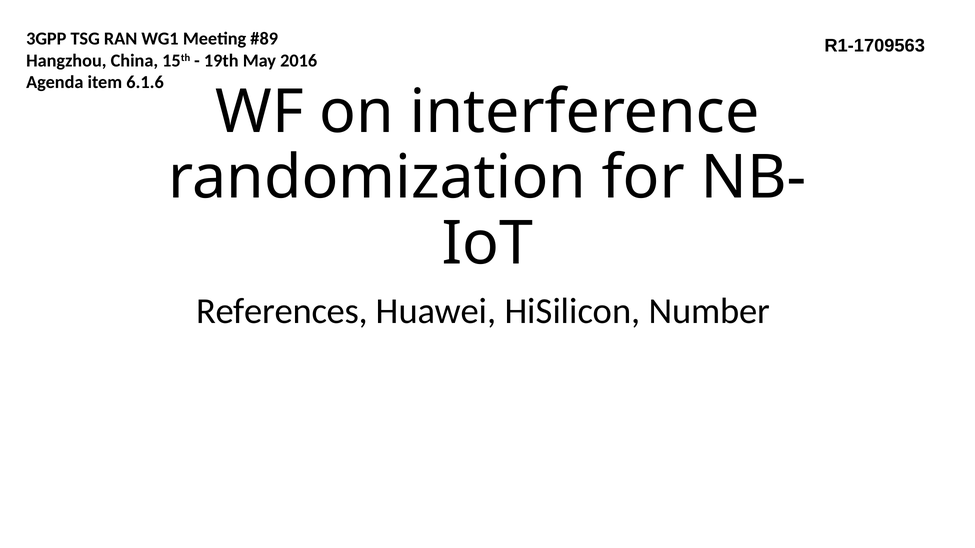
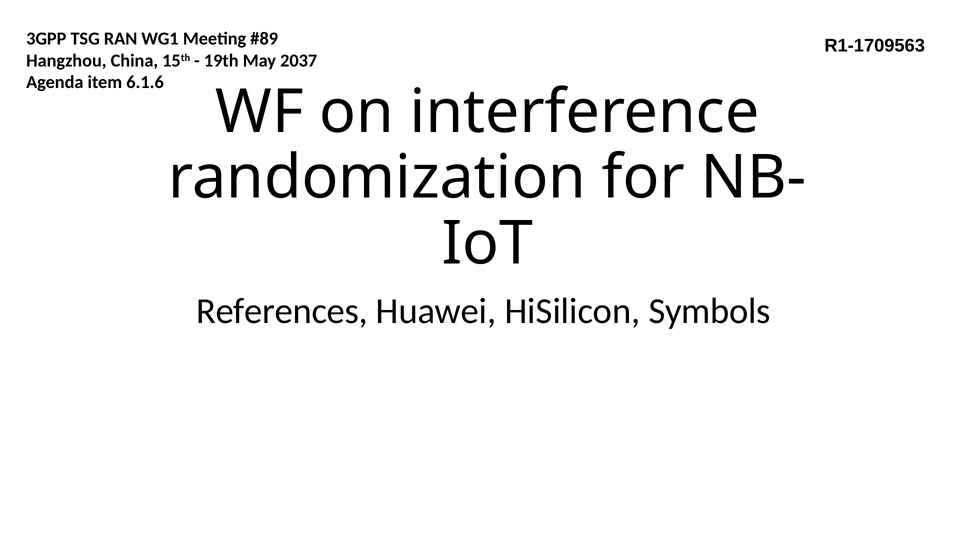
2016: 2016 -> 2037
Number: Number -> Symbols
